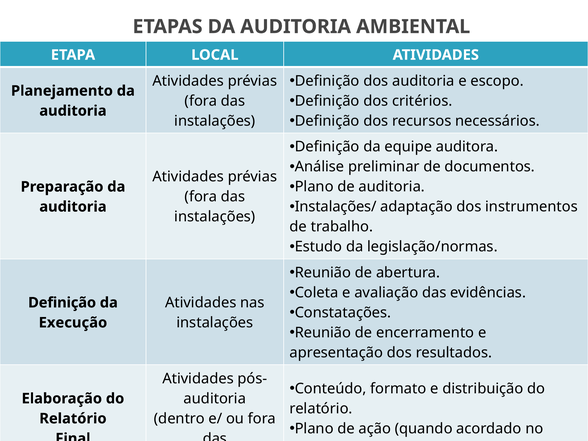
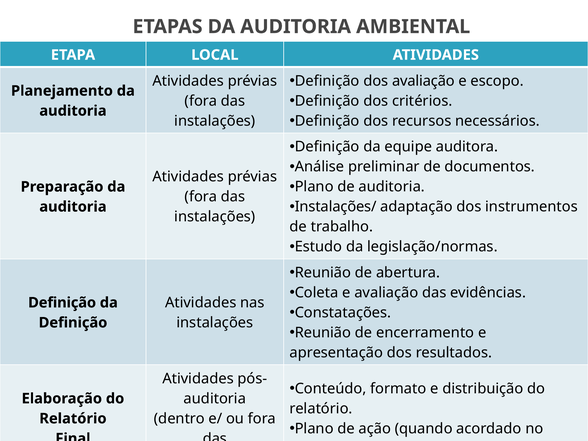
dos auditoria: auditoria -> avaliação
Execução at (73, 323): Execução -> Definição
